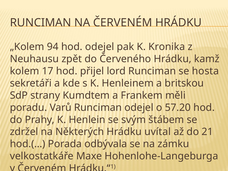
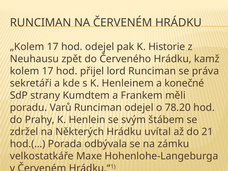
„Kolem 94: 94 -> 17
Kronika: Kronika -> Historie
hosta: hosta -> práva
britskou: britskou -> konečné
57.20: 57.20 -> 78.20
